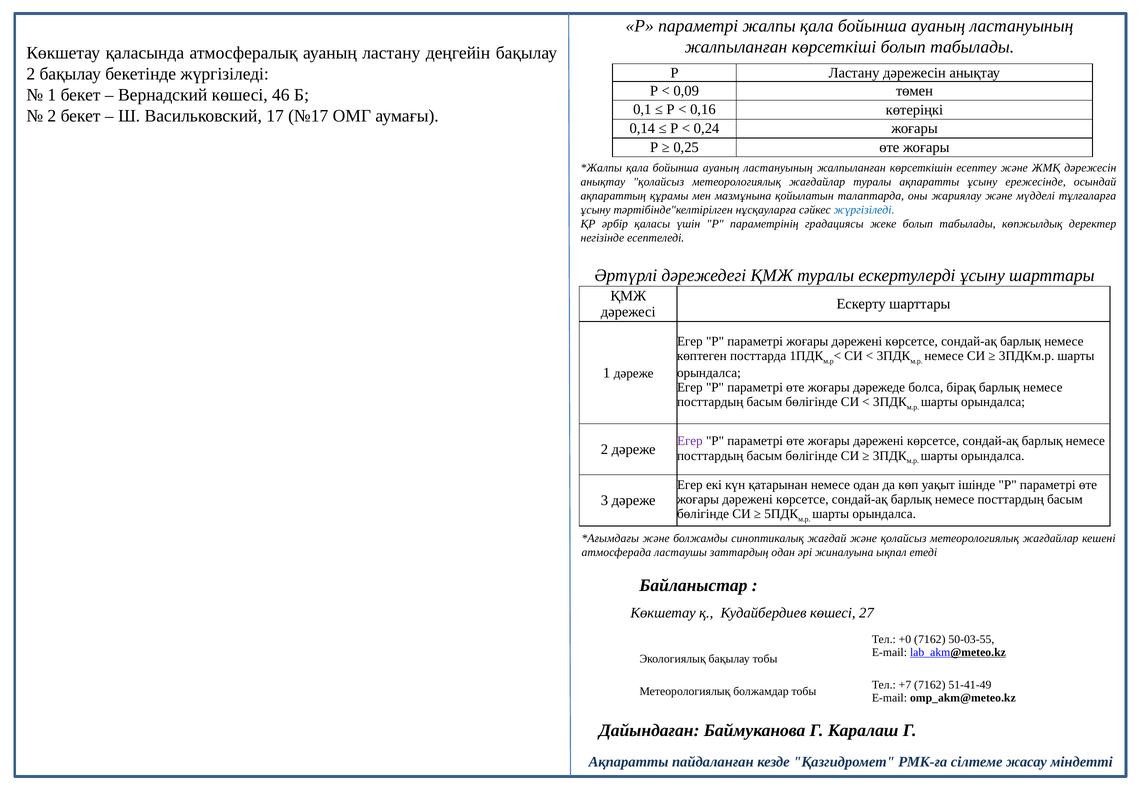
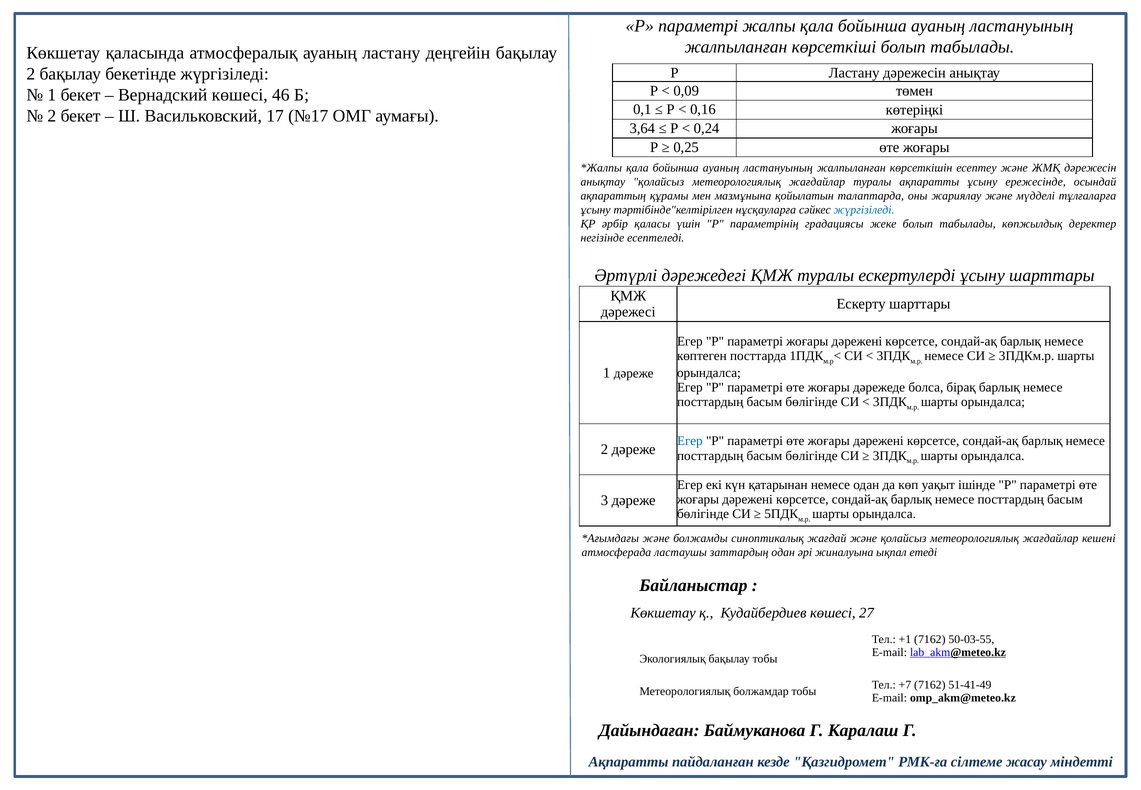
0,14: 0,14 -> 3,64
Егер at (690, 441) colour: purple -> blue
+0: +0 -> +1
